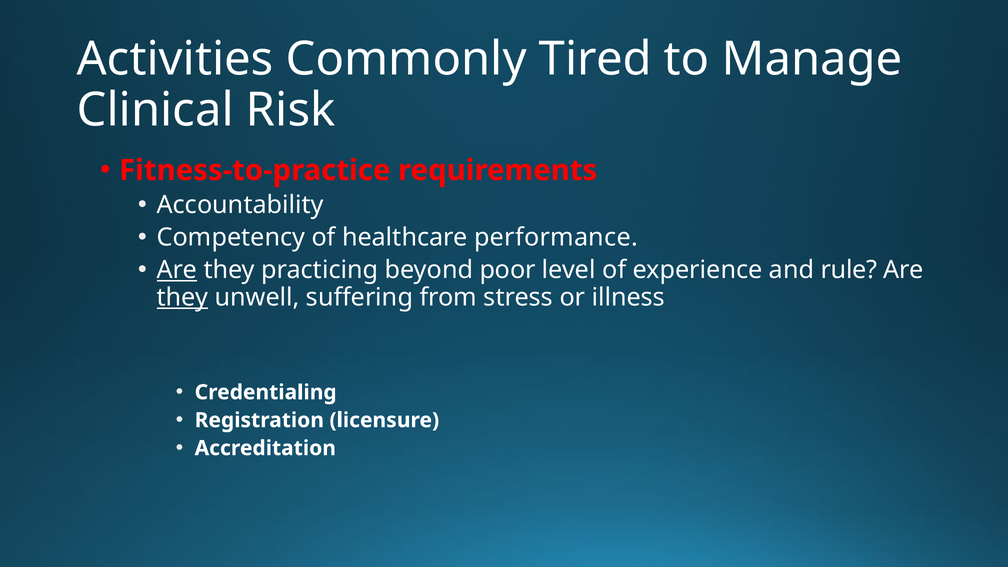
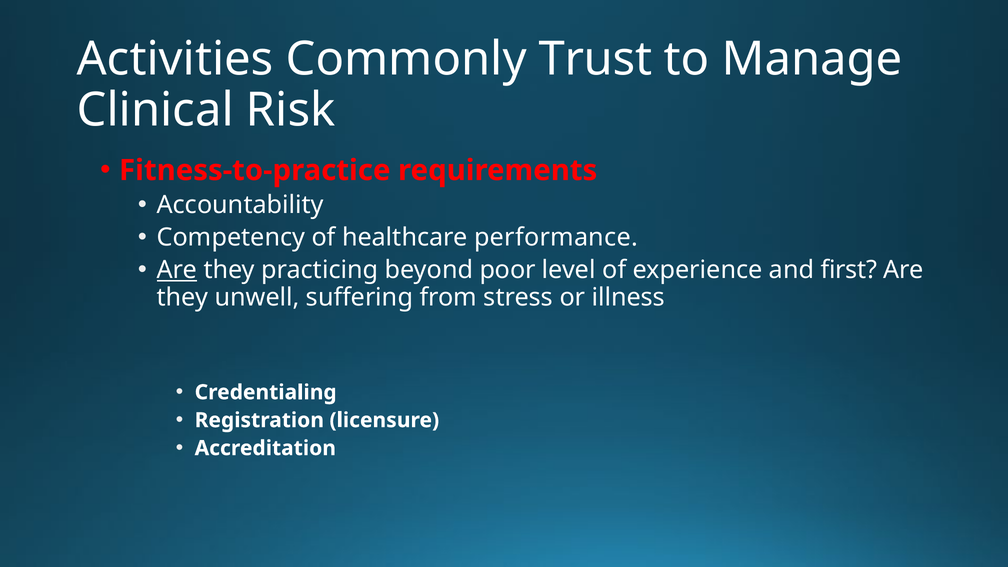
Tired: Tired -> Trust
rule: rule -> first
they at (183, 297) underline: present -> none
